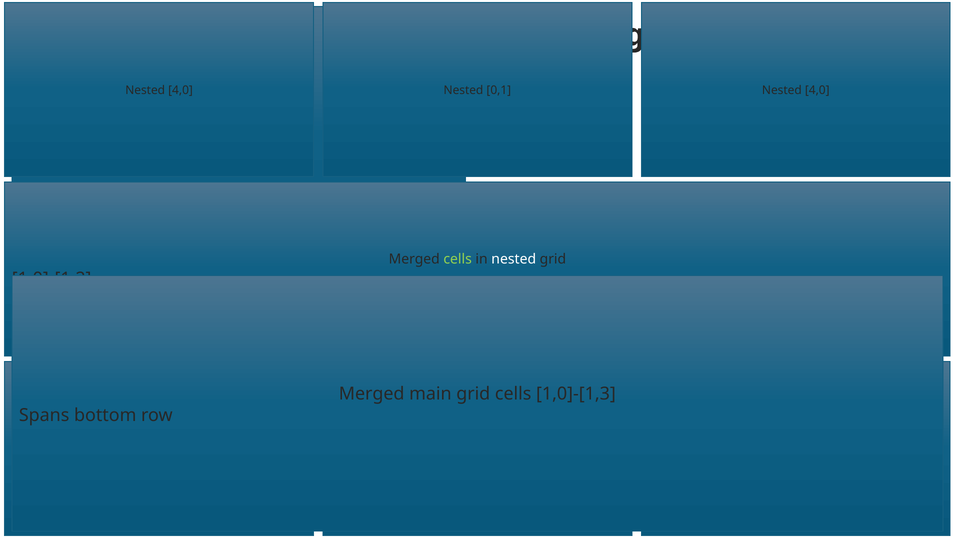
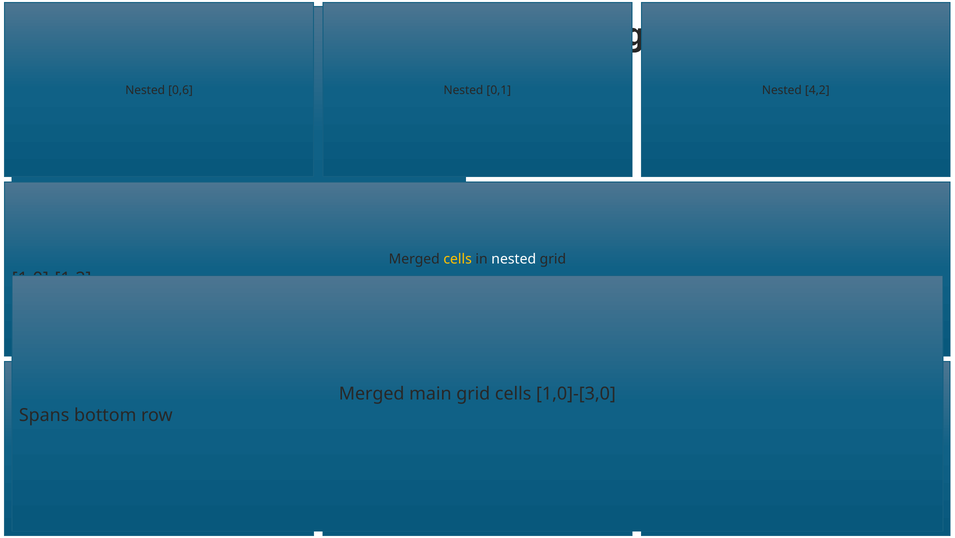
4,0 at (181, 90): 4,0 -> 0,6
0,1 Nested 4,0: 4,0 -> 4,2
cells at (458, 259) colour: light green -> yellow
1,0]-[1,3: 1,0]-[1,3 -> 1,0]-[3,0
